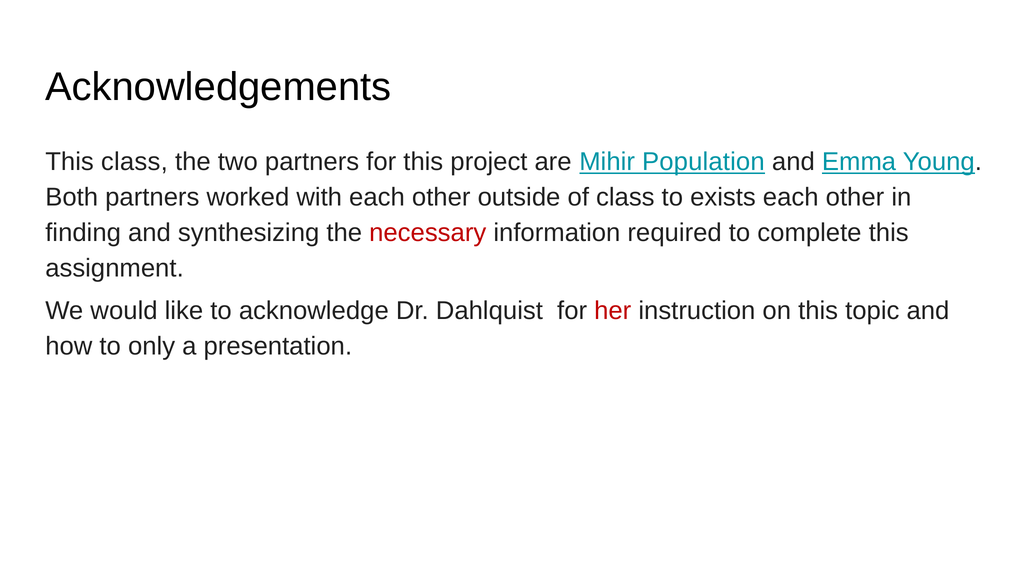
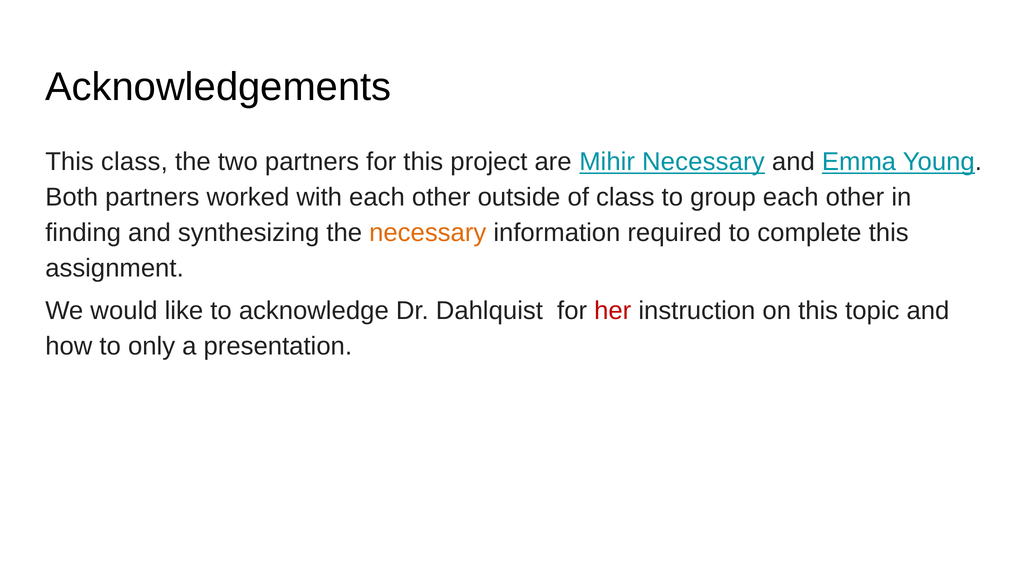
Mihir Population: Population -> Necessary
exists: exists -> group
necessary at (428, 233) colour: red -> orange
